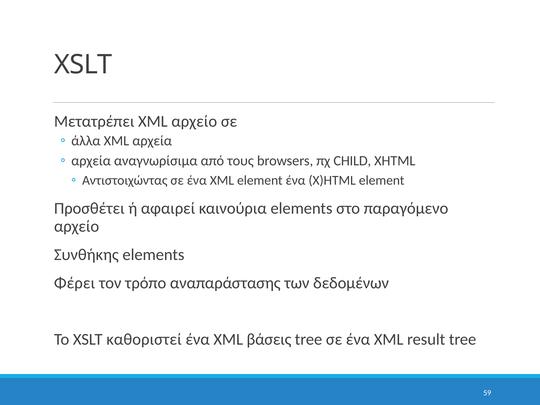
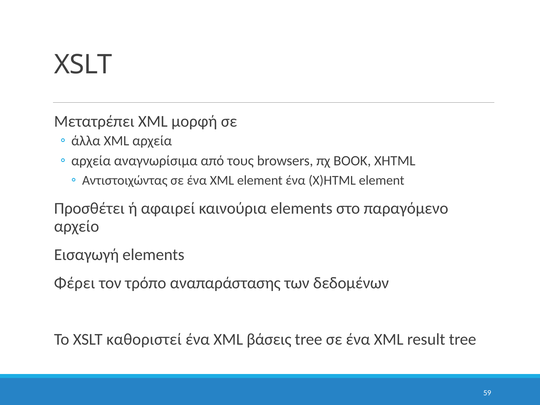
XML αρχείο: αρχείο -> μορφή
CHILD: CHILD -> BOOK
Συνθήκης: Συνθήκης -> Εισαγωγή
